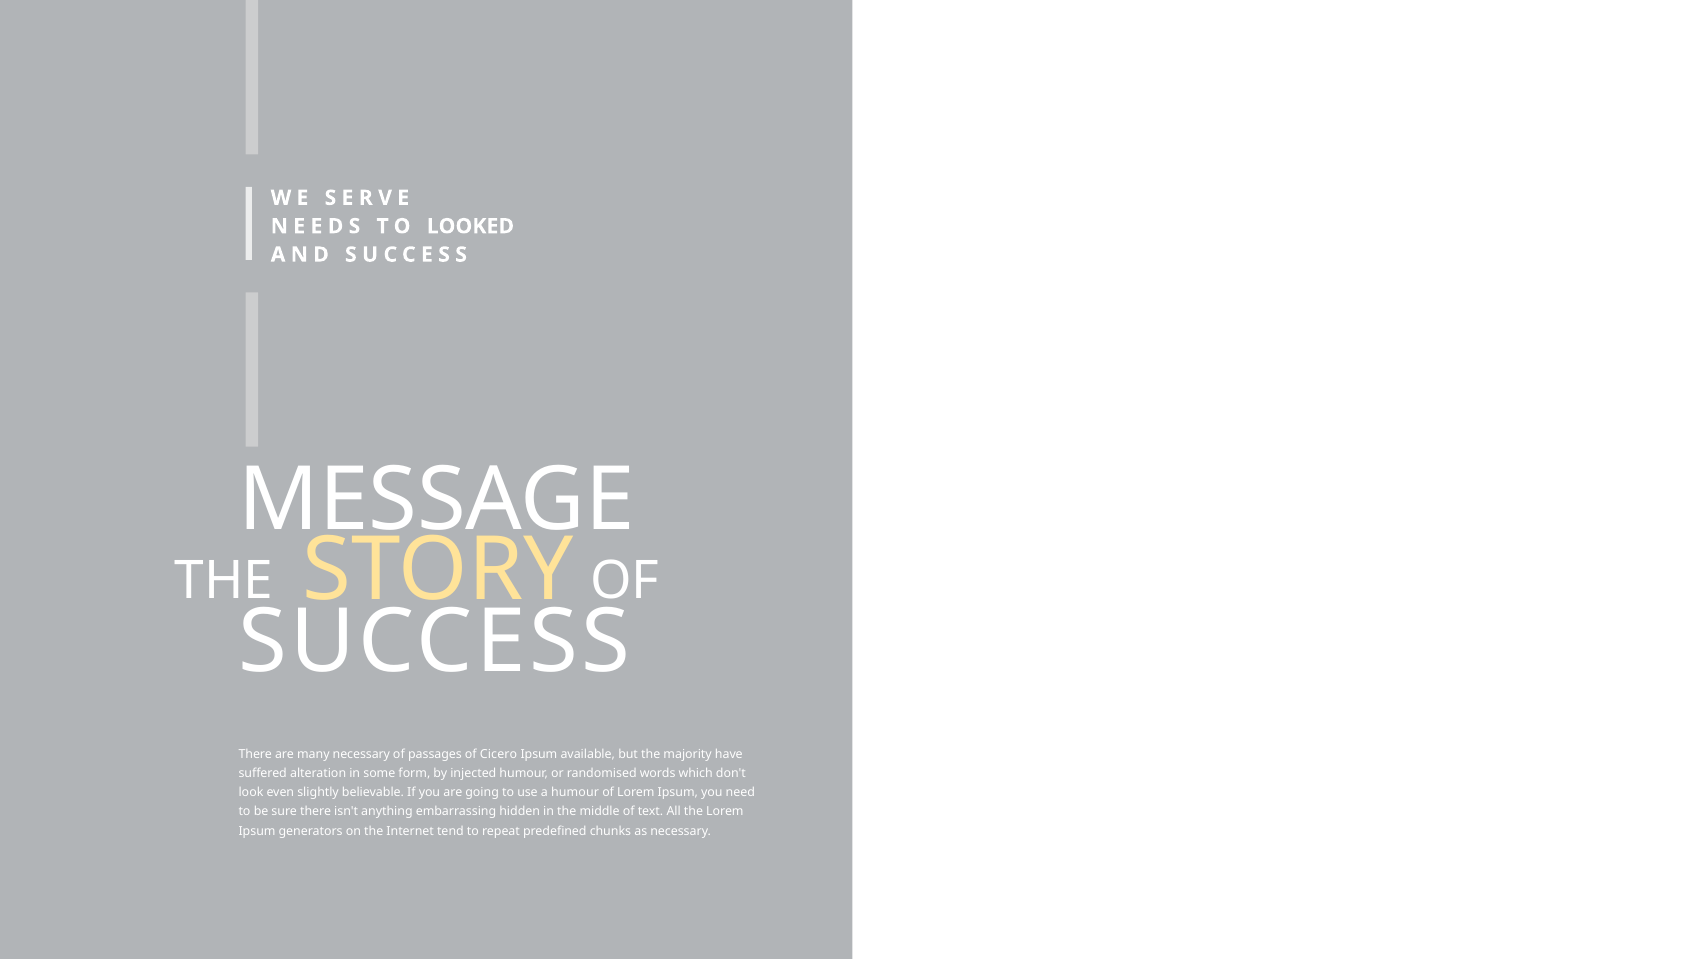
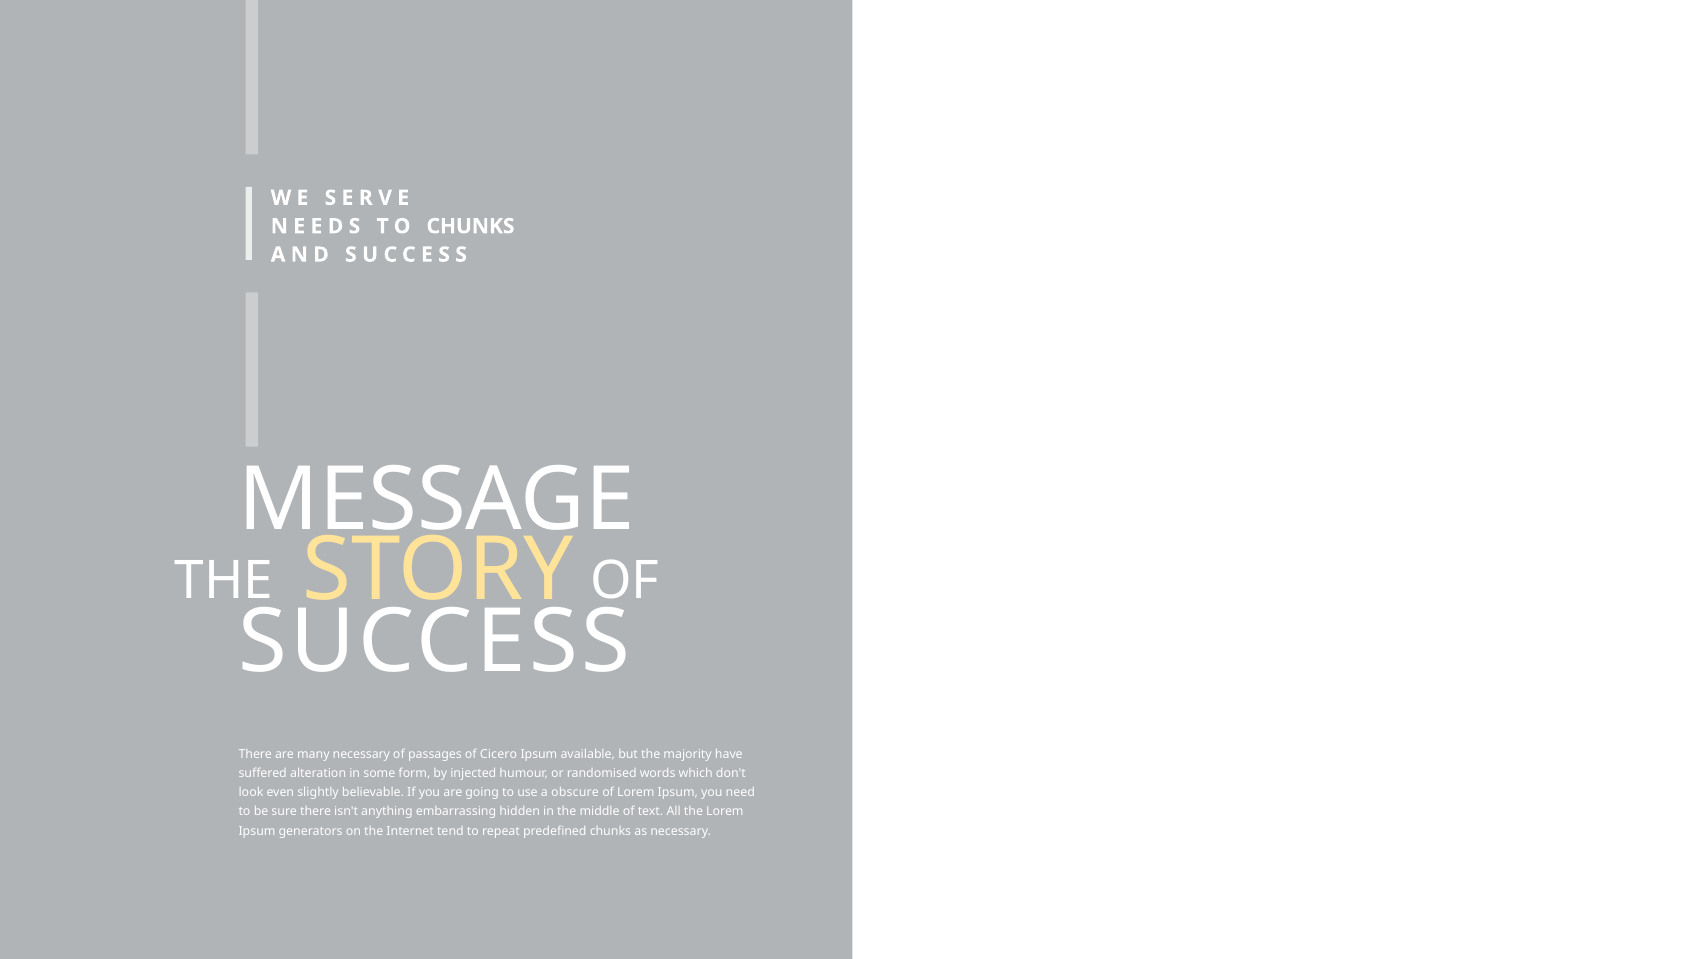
TO LOOKED: LOOKED -> CHUNKS
a humour: humour -> obscure
